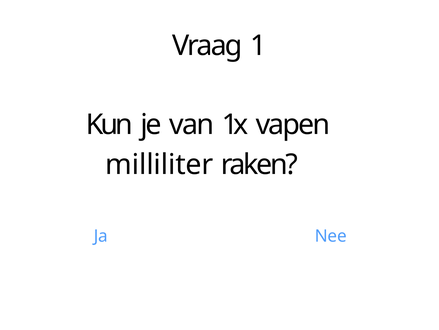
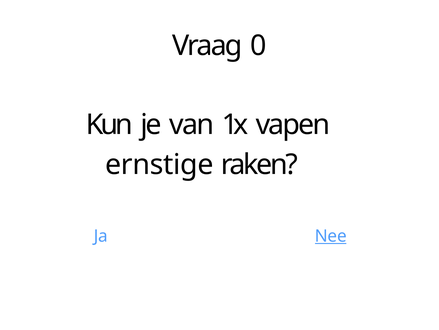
1: 1 -> 0
milliliter: milliliter -> ernstige
Nee underline: none -> present
